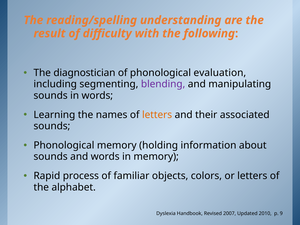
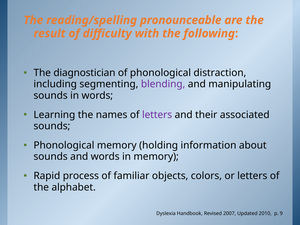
understanding: understanding -> pronounceable
evaluation: evaluation -> distraction
letters at (157, 115) colour: orange -> purple
